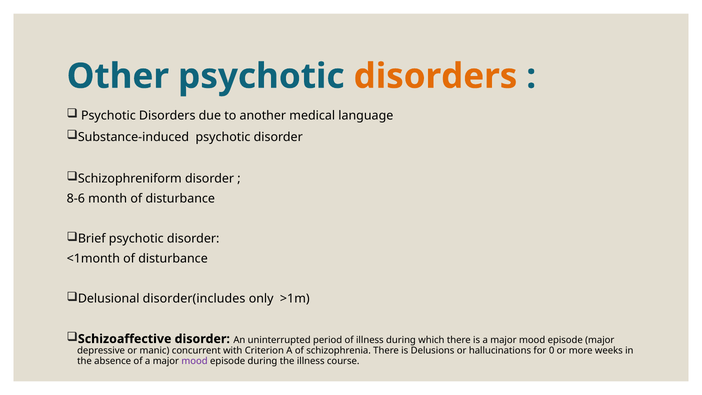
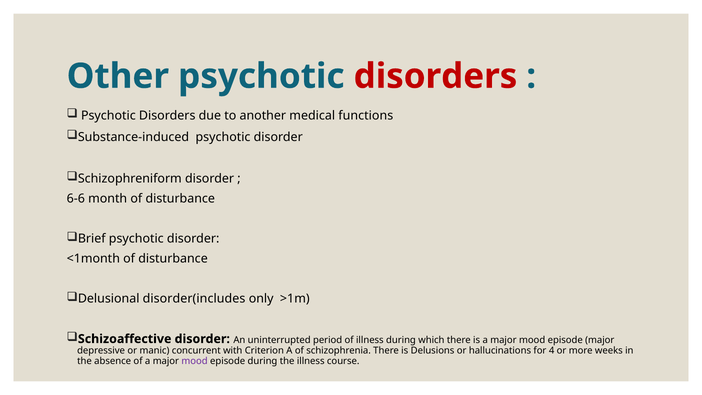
disorders at (435, 76) colour: orange -> red
language: language -> functions
8-6: 8-6 -> 6-6
0: 0 -> 4
